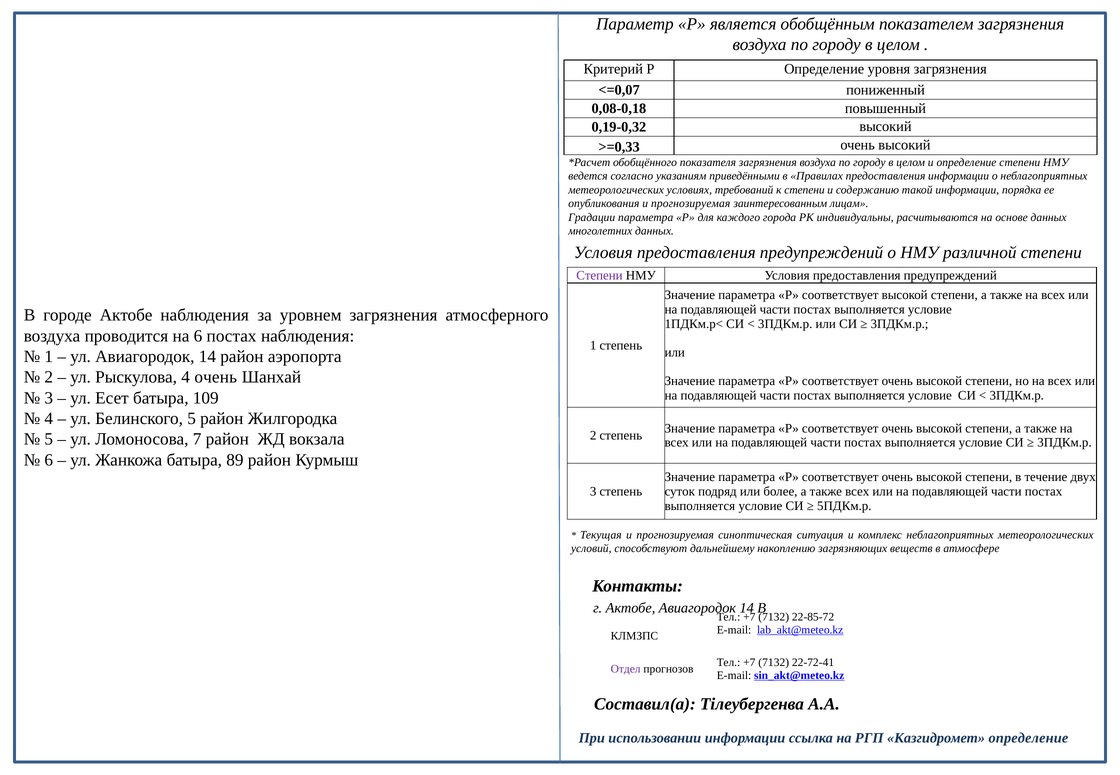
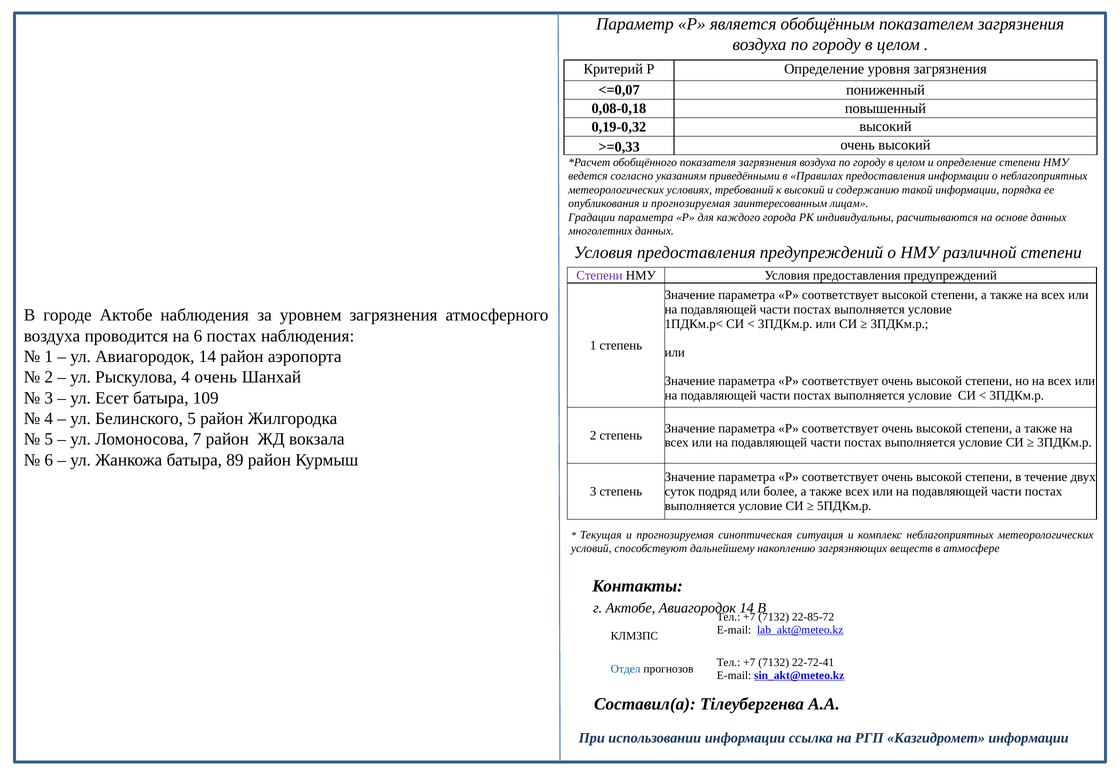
к степени: степени -> высокий
Отдел colour: purple -> blue
Казгидромет определение: определение -> информации
